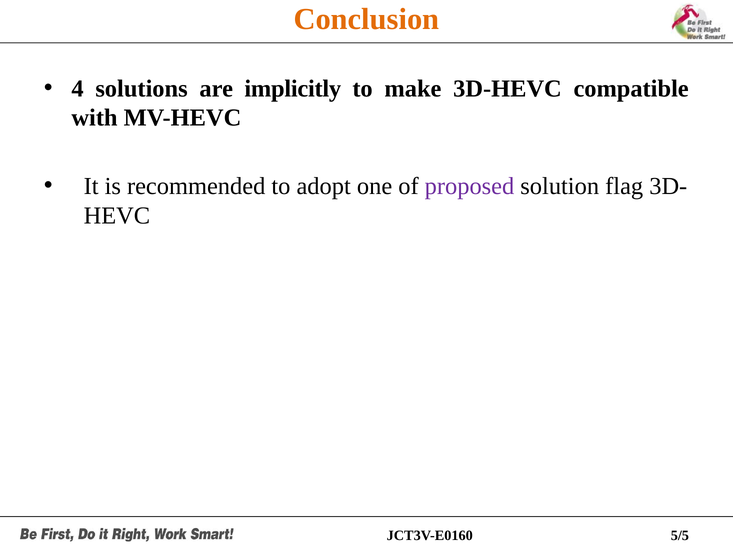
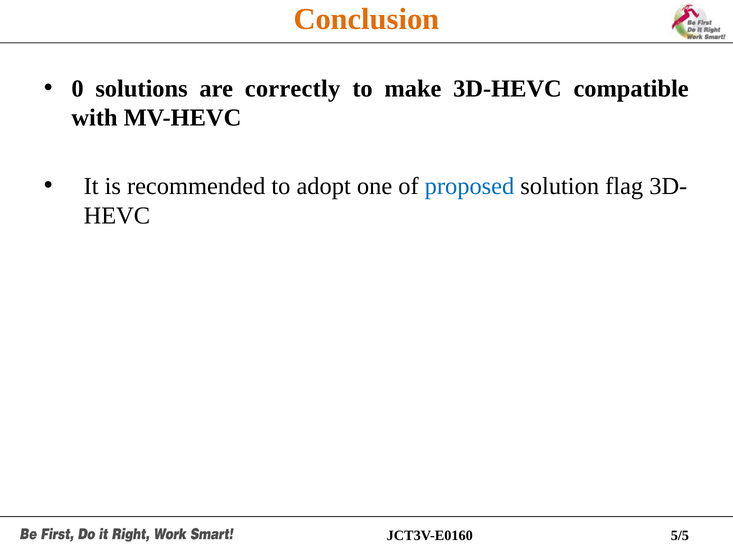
4: 4 -> 0
implicitly: implicitly -> correctly
proposed colour: purple -> blue
